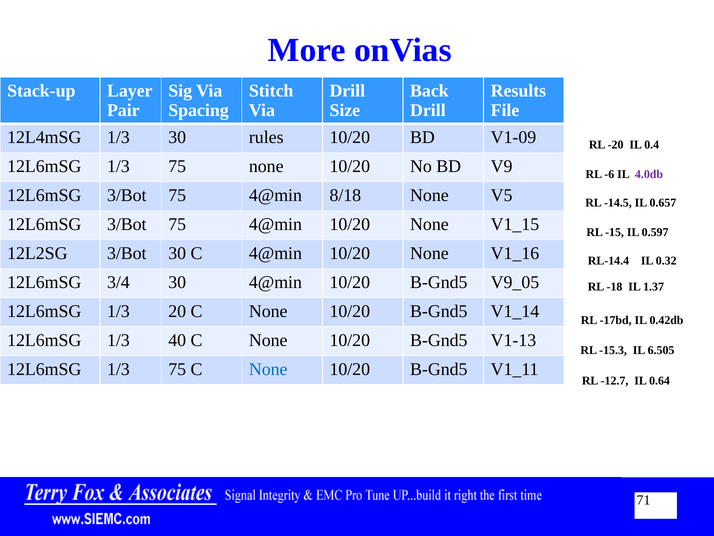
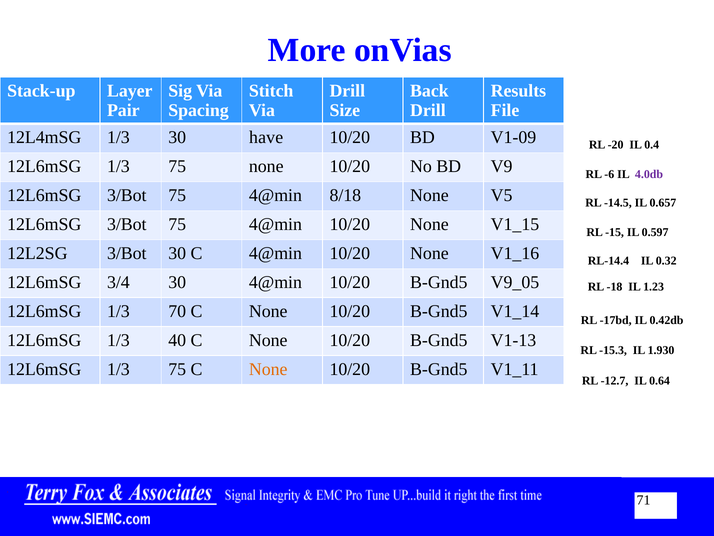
rules: rules -> have
1.37: 1.37 -> 1.23
20: 20 -> 70
6.505: 6.505 -> 1.930
None at (268, 369) colour: blue -> orange
